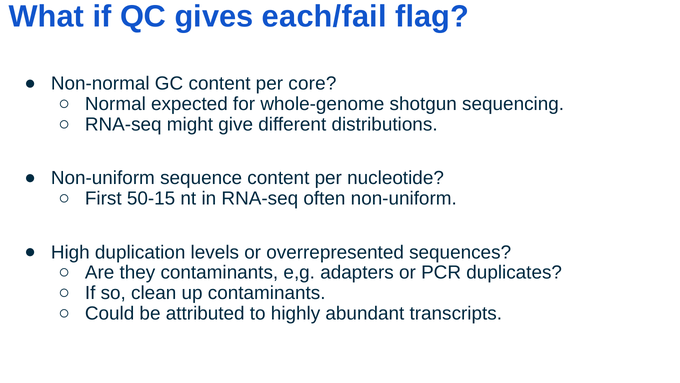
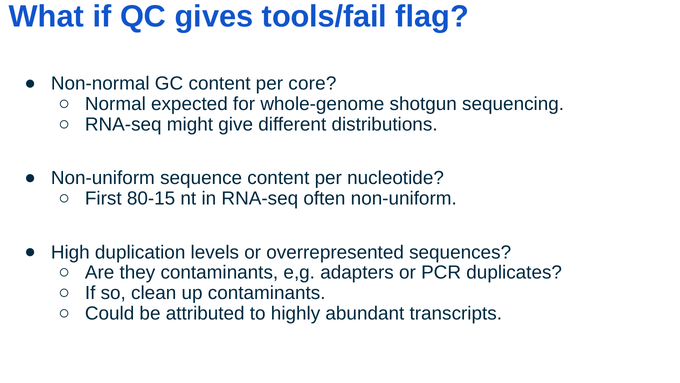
each/fail: each/fail -> tools/fail
50-15: 50-15 -> 80-15
